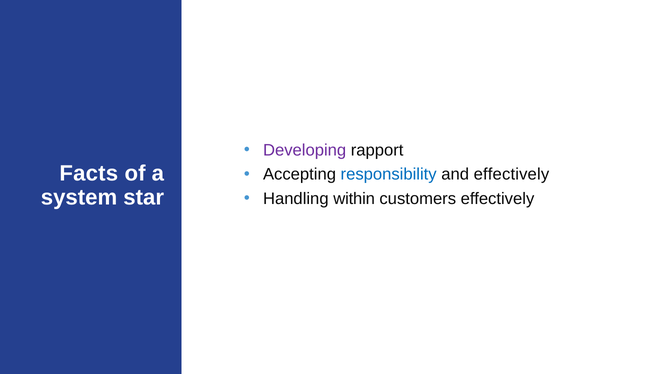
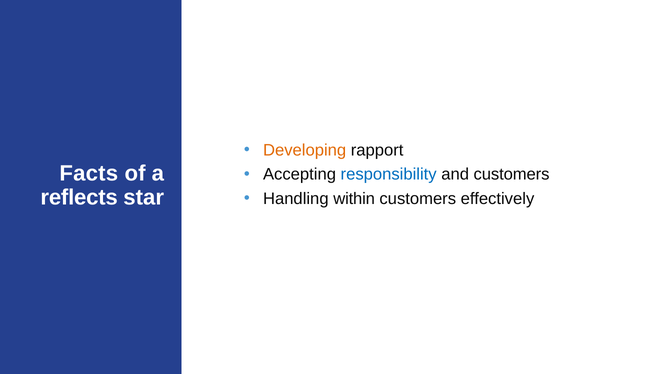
Developing colour: purple -> orange
and effectively: effectively -> customers
system: system -> reflects
